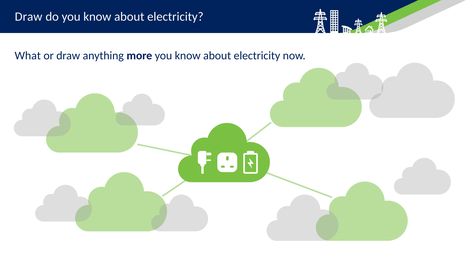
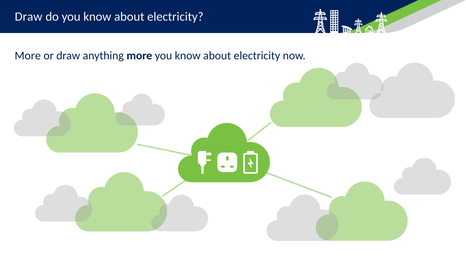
What at (28, 56): What -> More
